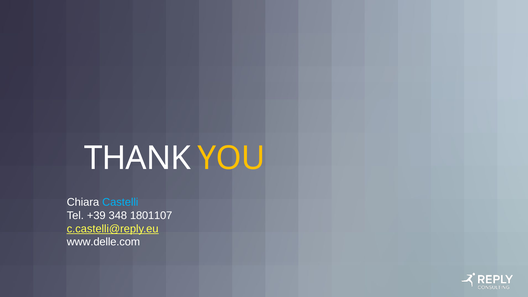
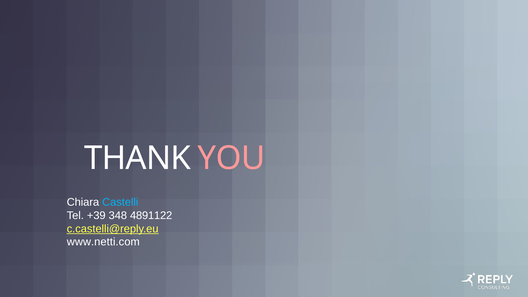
YOU colour: yellow -> pink
1801107: 1801107 -> 4891122
www.delle.com: www.delle.com -> www.netti.com
